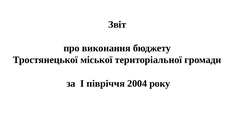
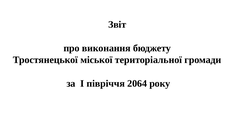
2004: 2004 -> 2064
